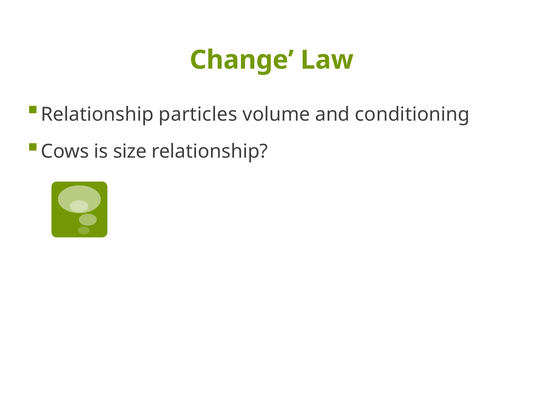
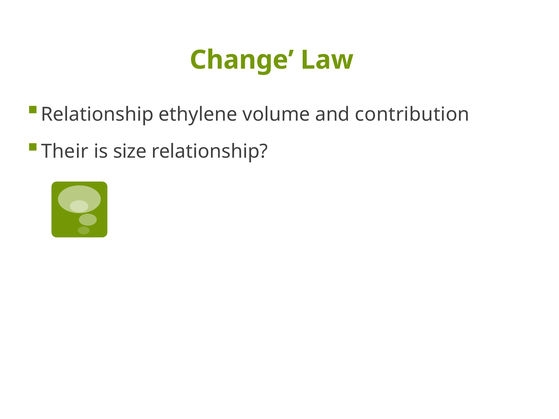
particles: particles -> ethylene
conditioning: conditioning -> contribution
Cows: Cows -> Their
